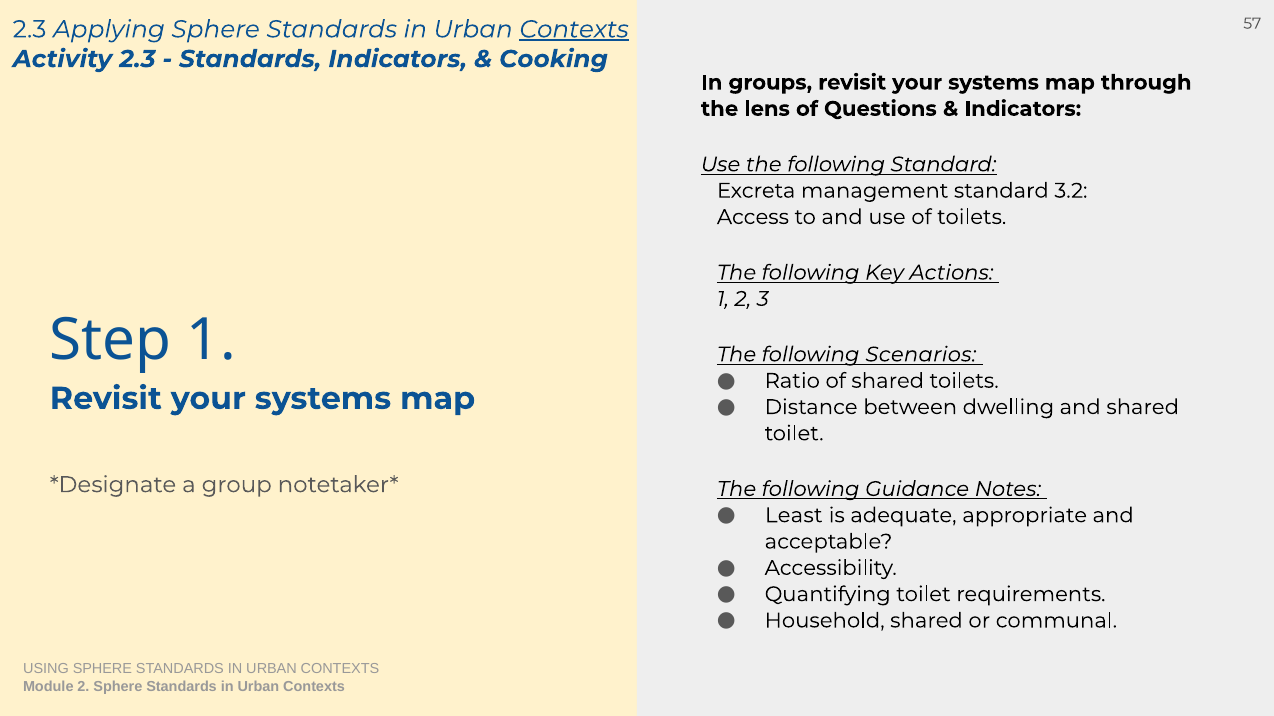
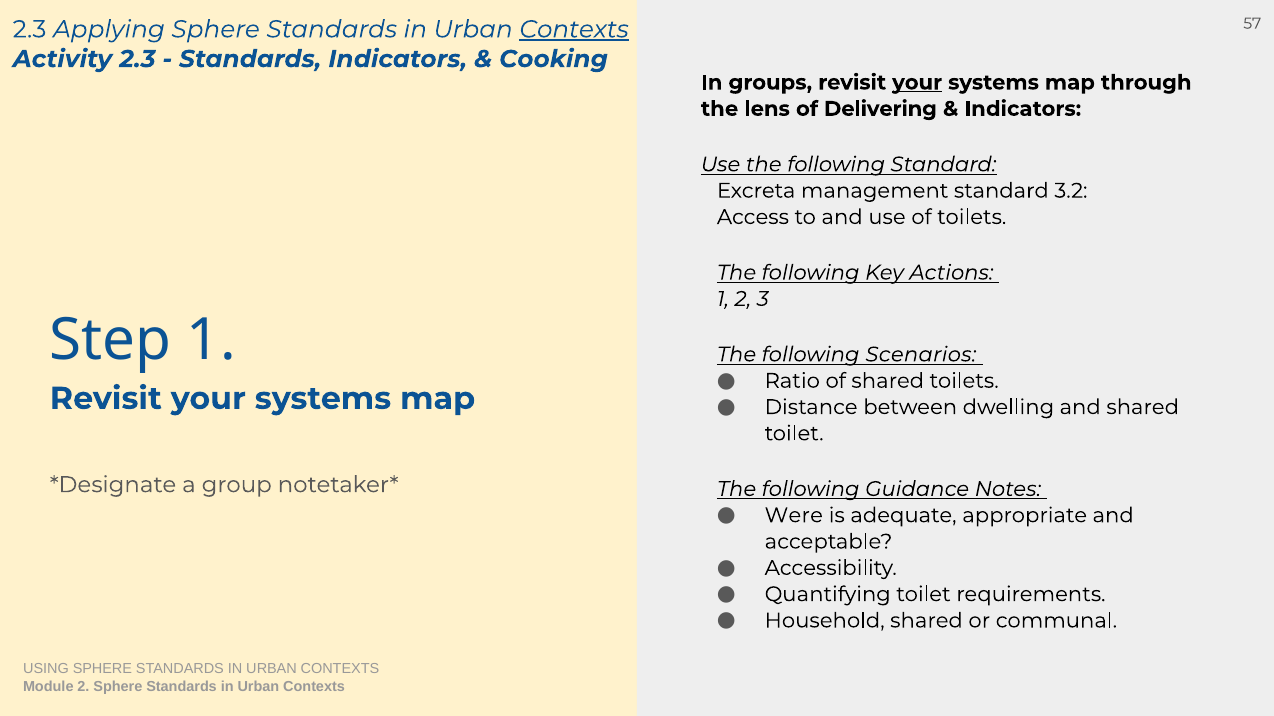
your at (917, 83) underline: none -> present
Questions: Questions -> Delivering
Least: Least -> Were
